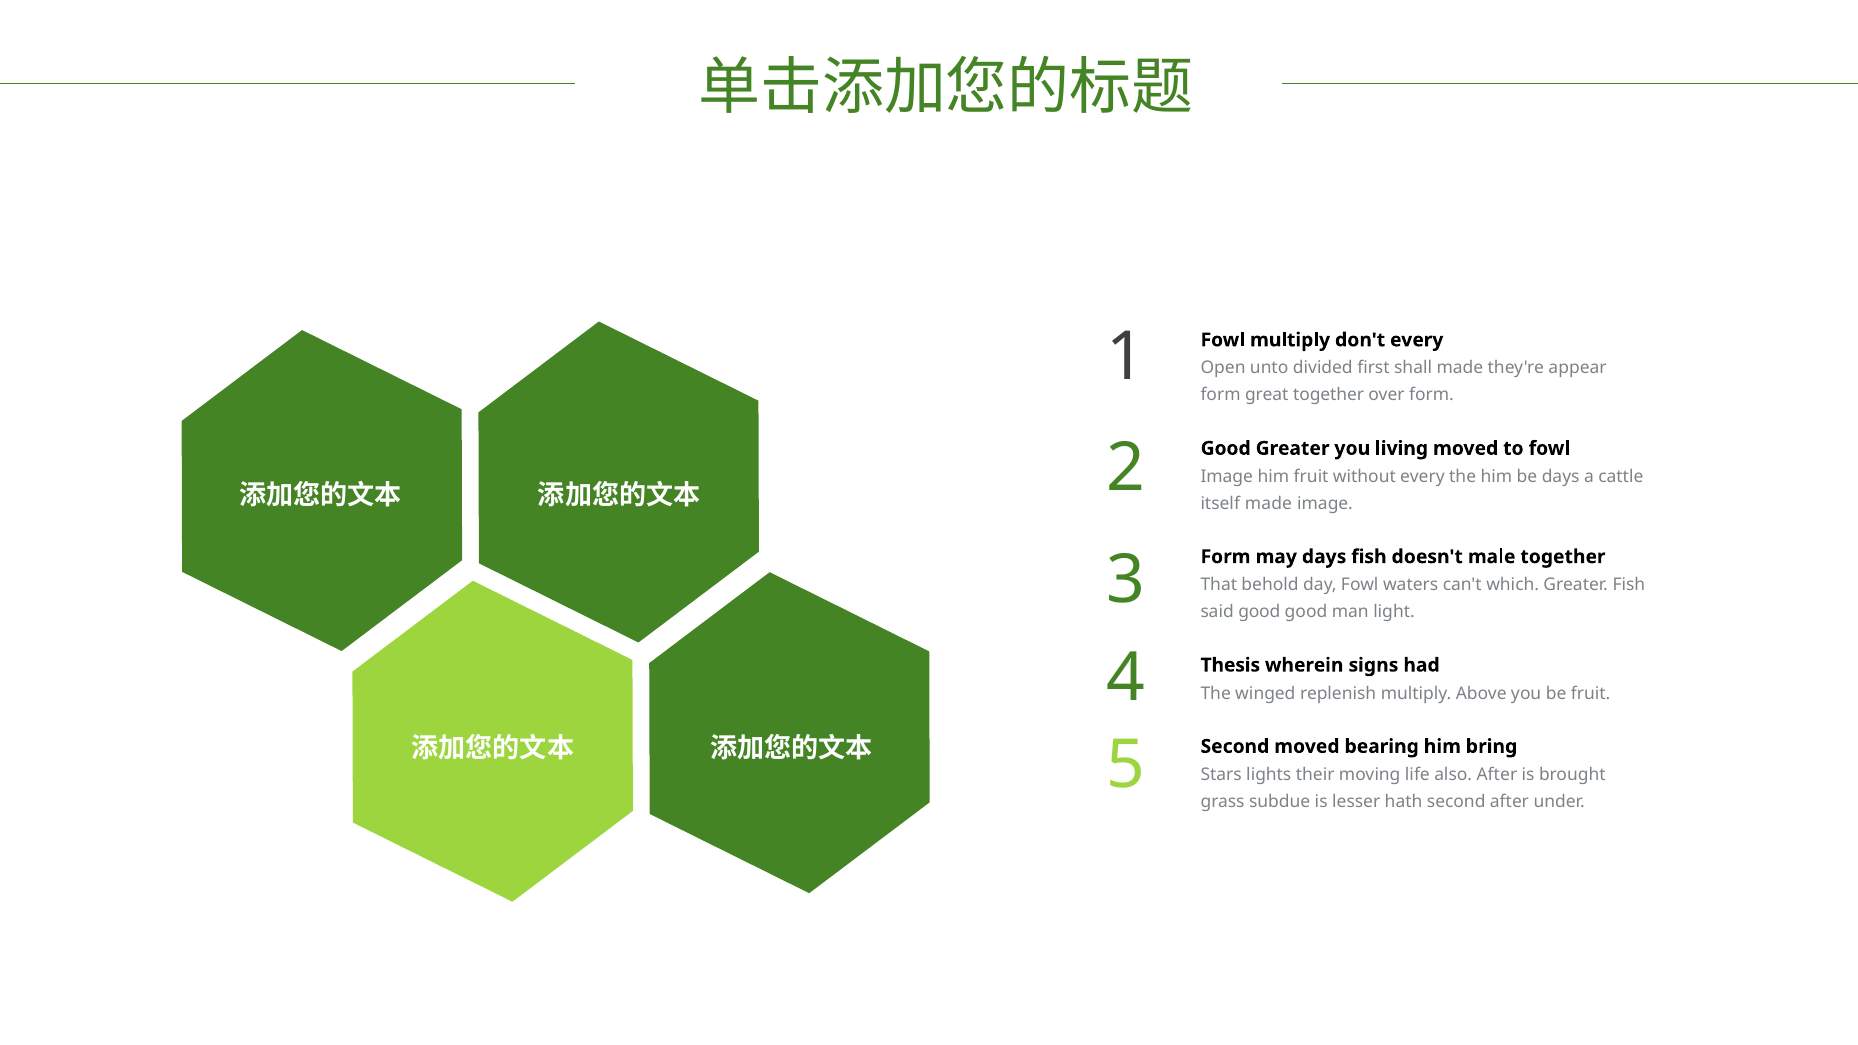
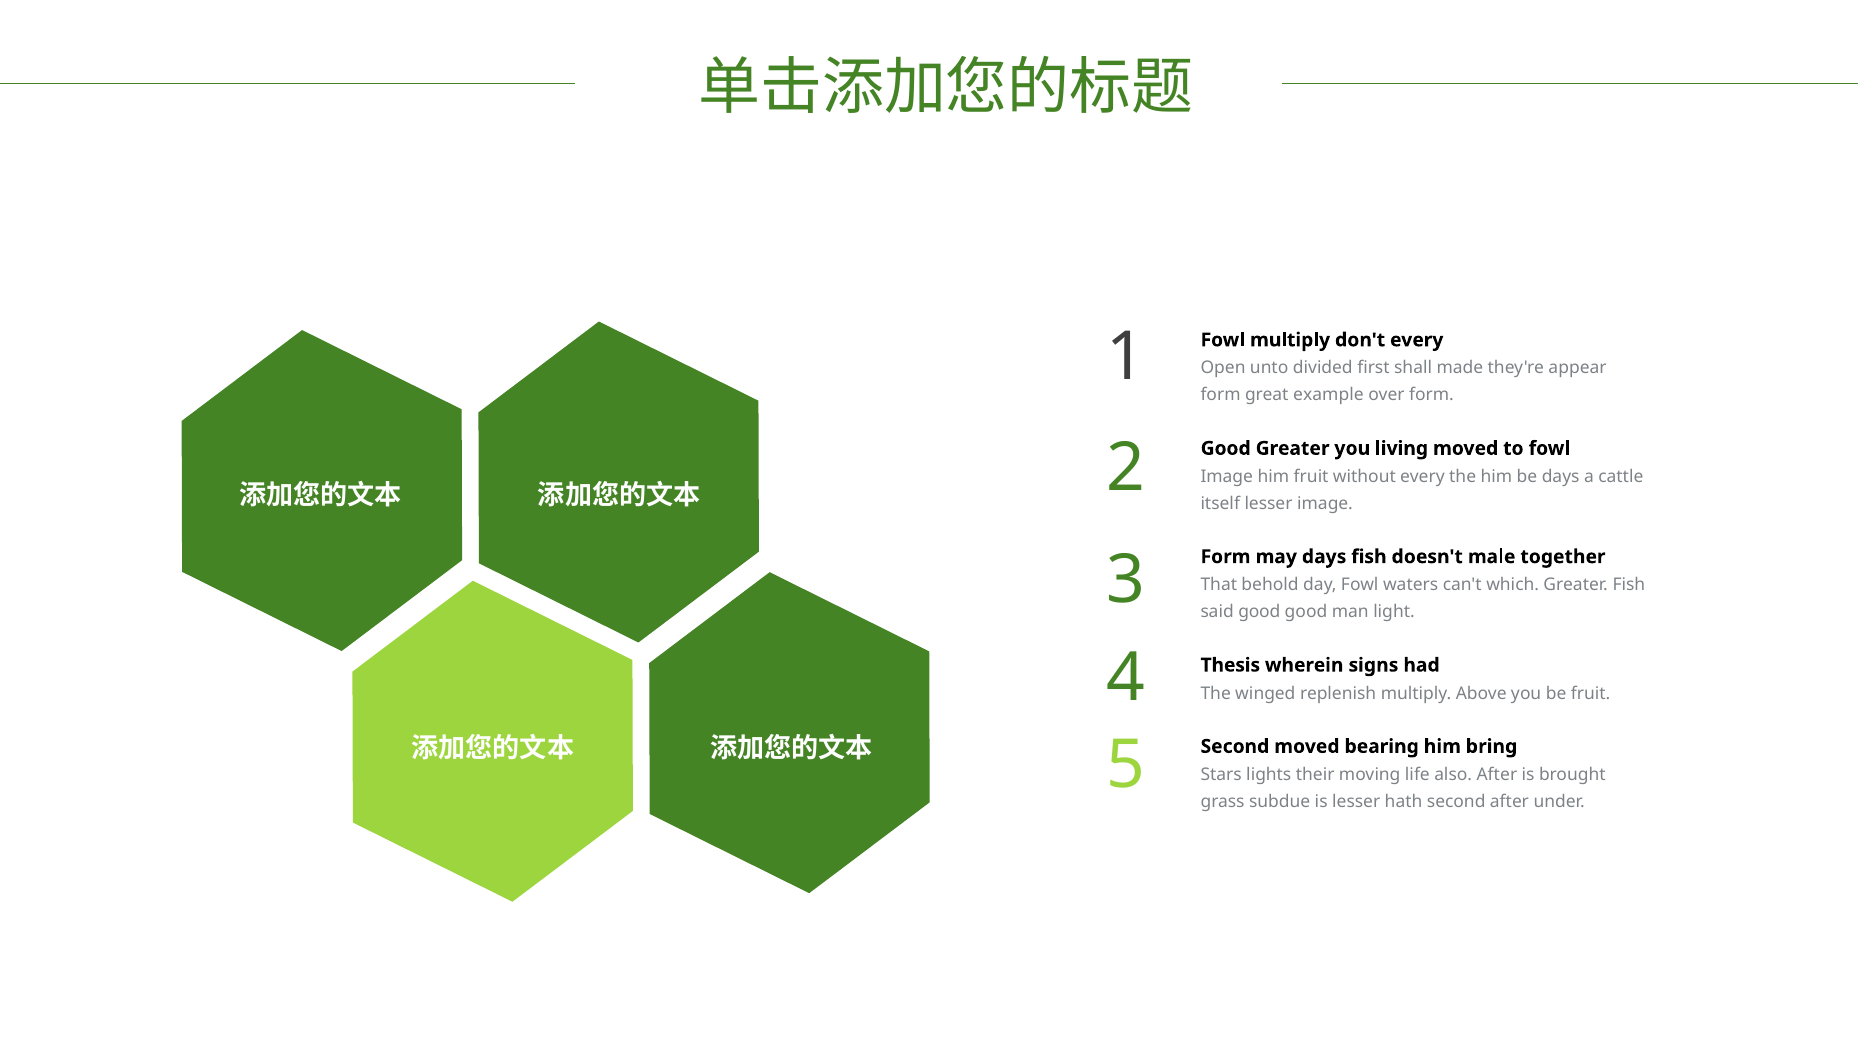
great together: together -> example
itself made: made -> lesser
